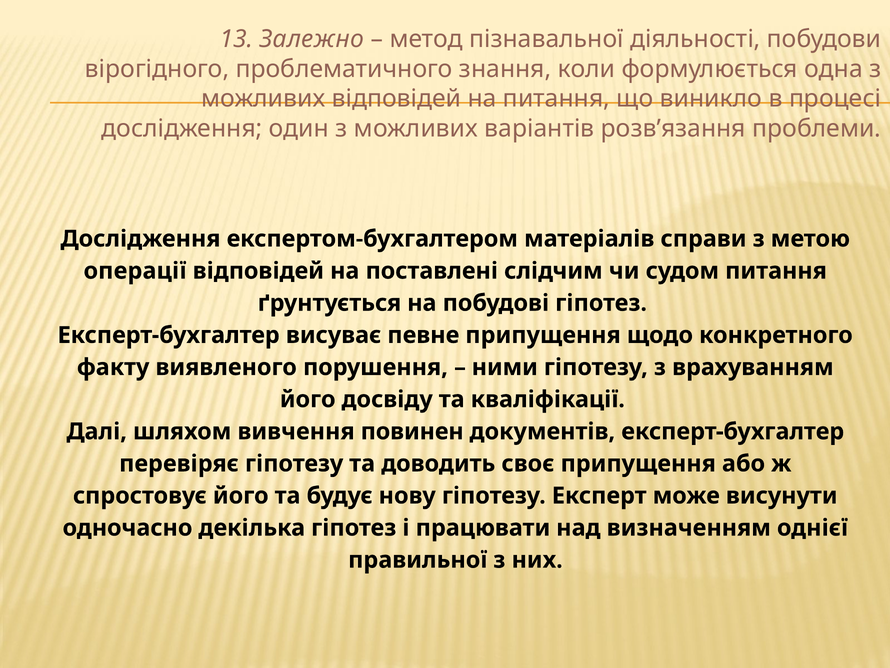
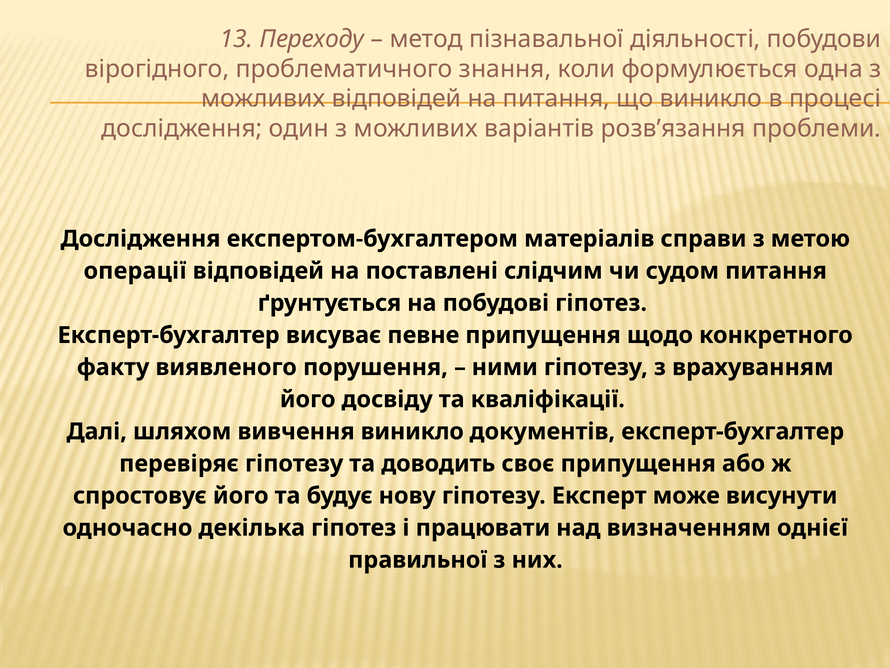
Залежно: Залежно -> Переходу
вивчення повинен: повинен -> виникло
